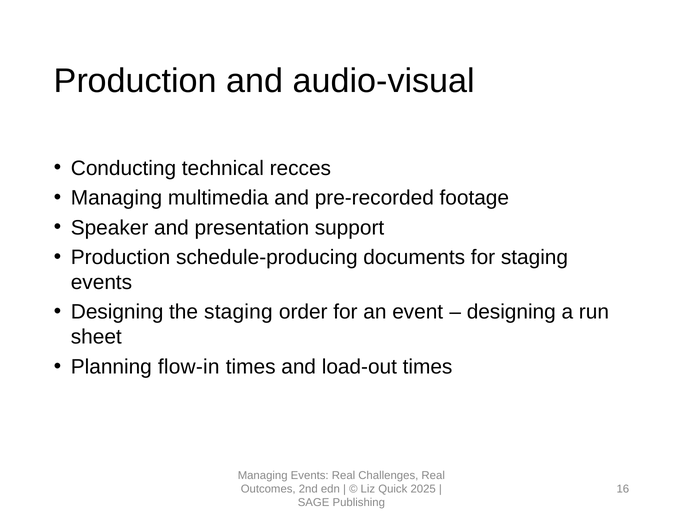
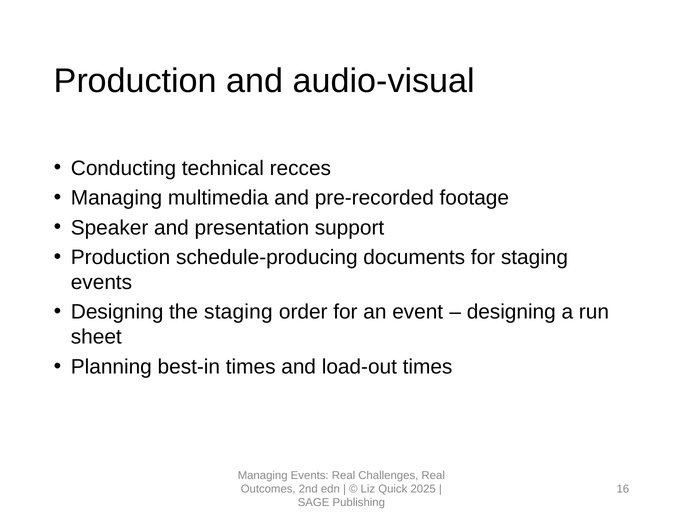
flow-in: flow-in -> best-in
